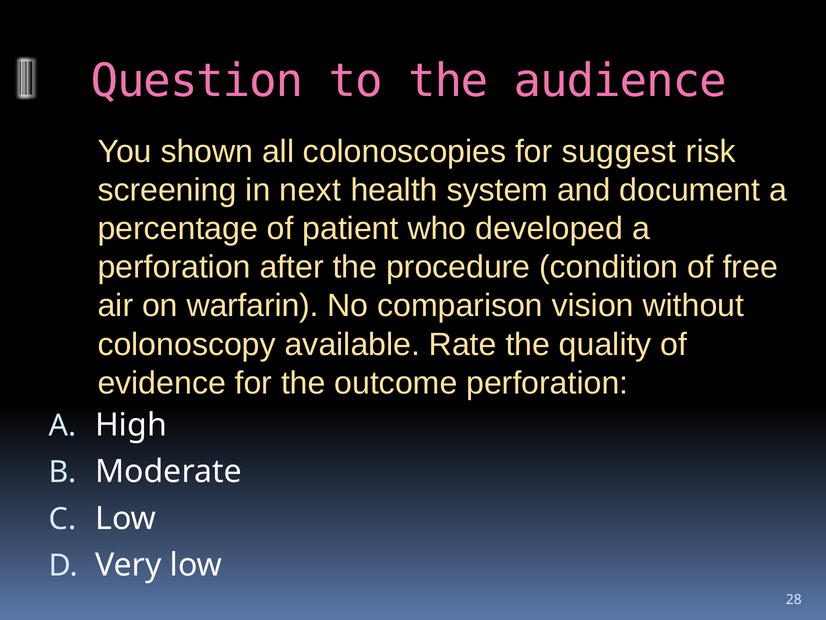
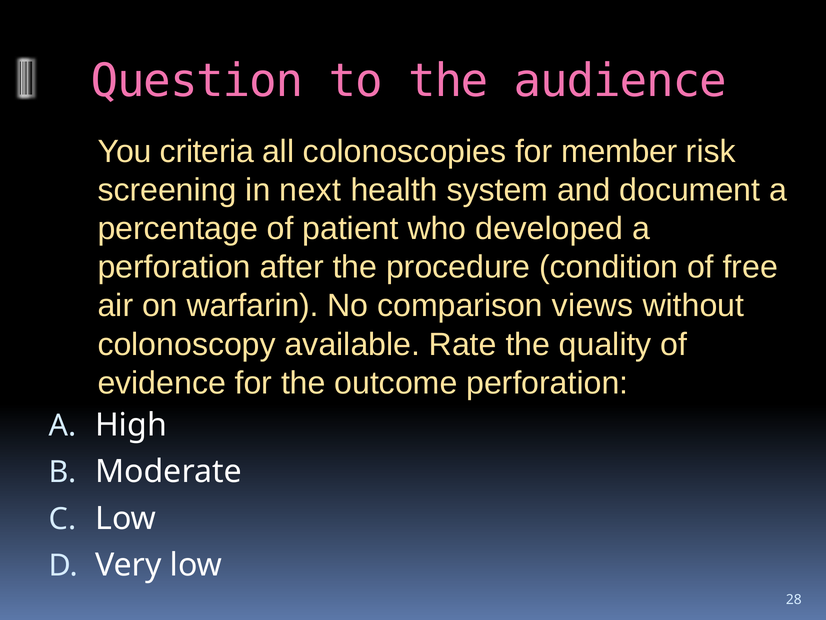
shown: shown -> criteria
suggest: suggest -> member
vision: vision -> views
